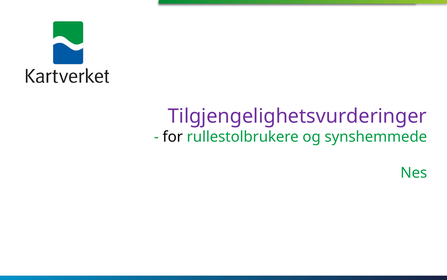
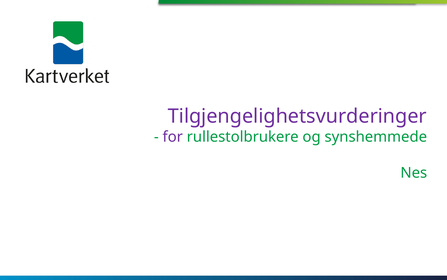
for colour: black -> purple
